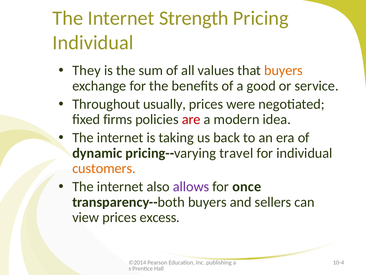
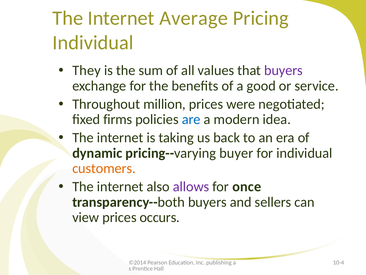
Strength: Strength -> Average
buyers at (284, 70) colour: orange -> purple
usually: usually -> million
are colour: red -> blue
travel: travel -> buyer
excess: excess -> occurs
